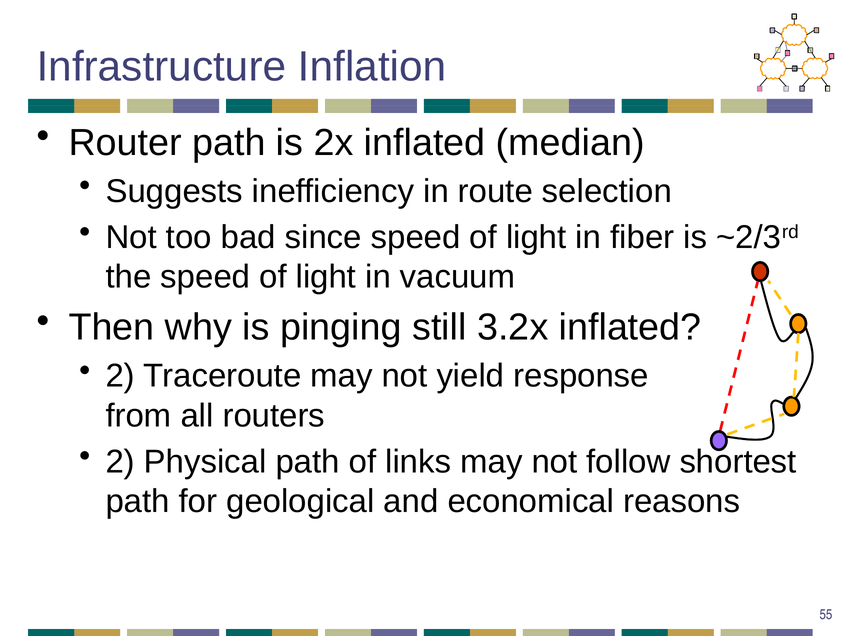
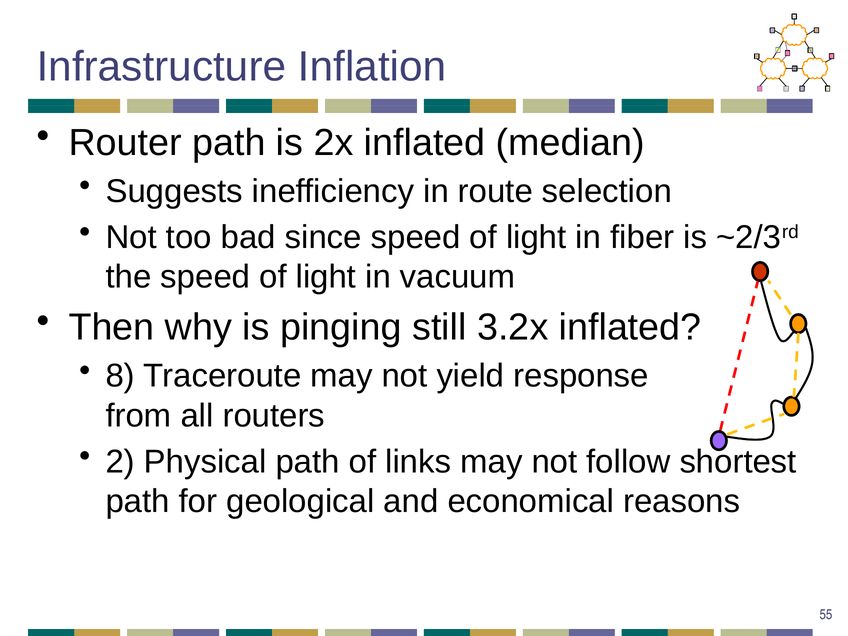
2 at (120, 376): 2 -> 8
